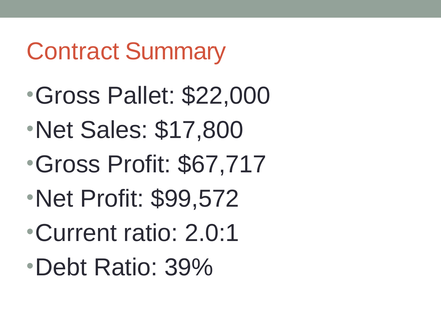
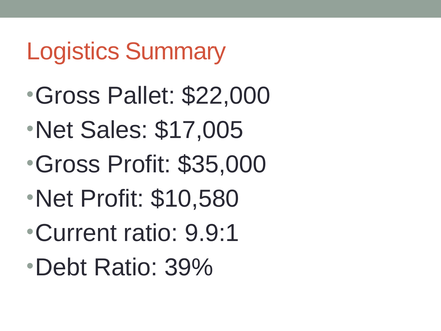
Contract: Contract -> Logistics
$17,800: $17,800 -> $17,005
$67,717: $67,717 -> $35,000
$99,572: $99,572 -> $10,580
2.0:1: 2.0:1 -> 9.9:1
